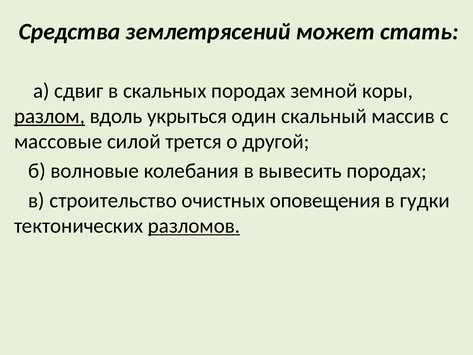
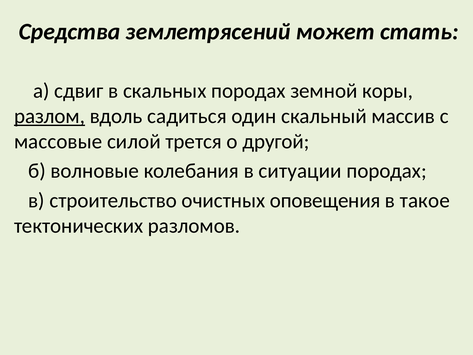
укрыться: укрыться -> садиться
вывесить: вывесить -> ситуации
гудки: гудки -> такое
разломов underline: present -> none
